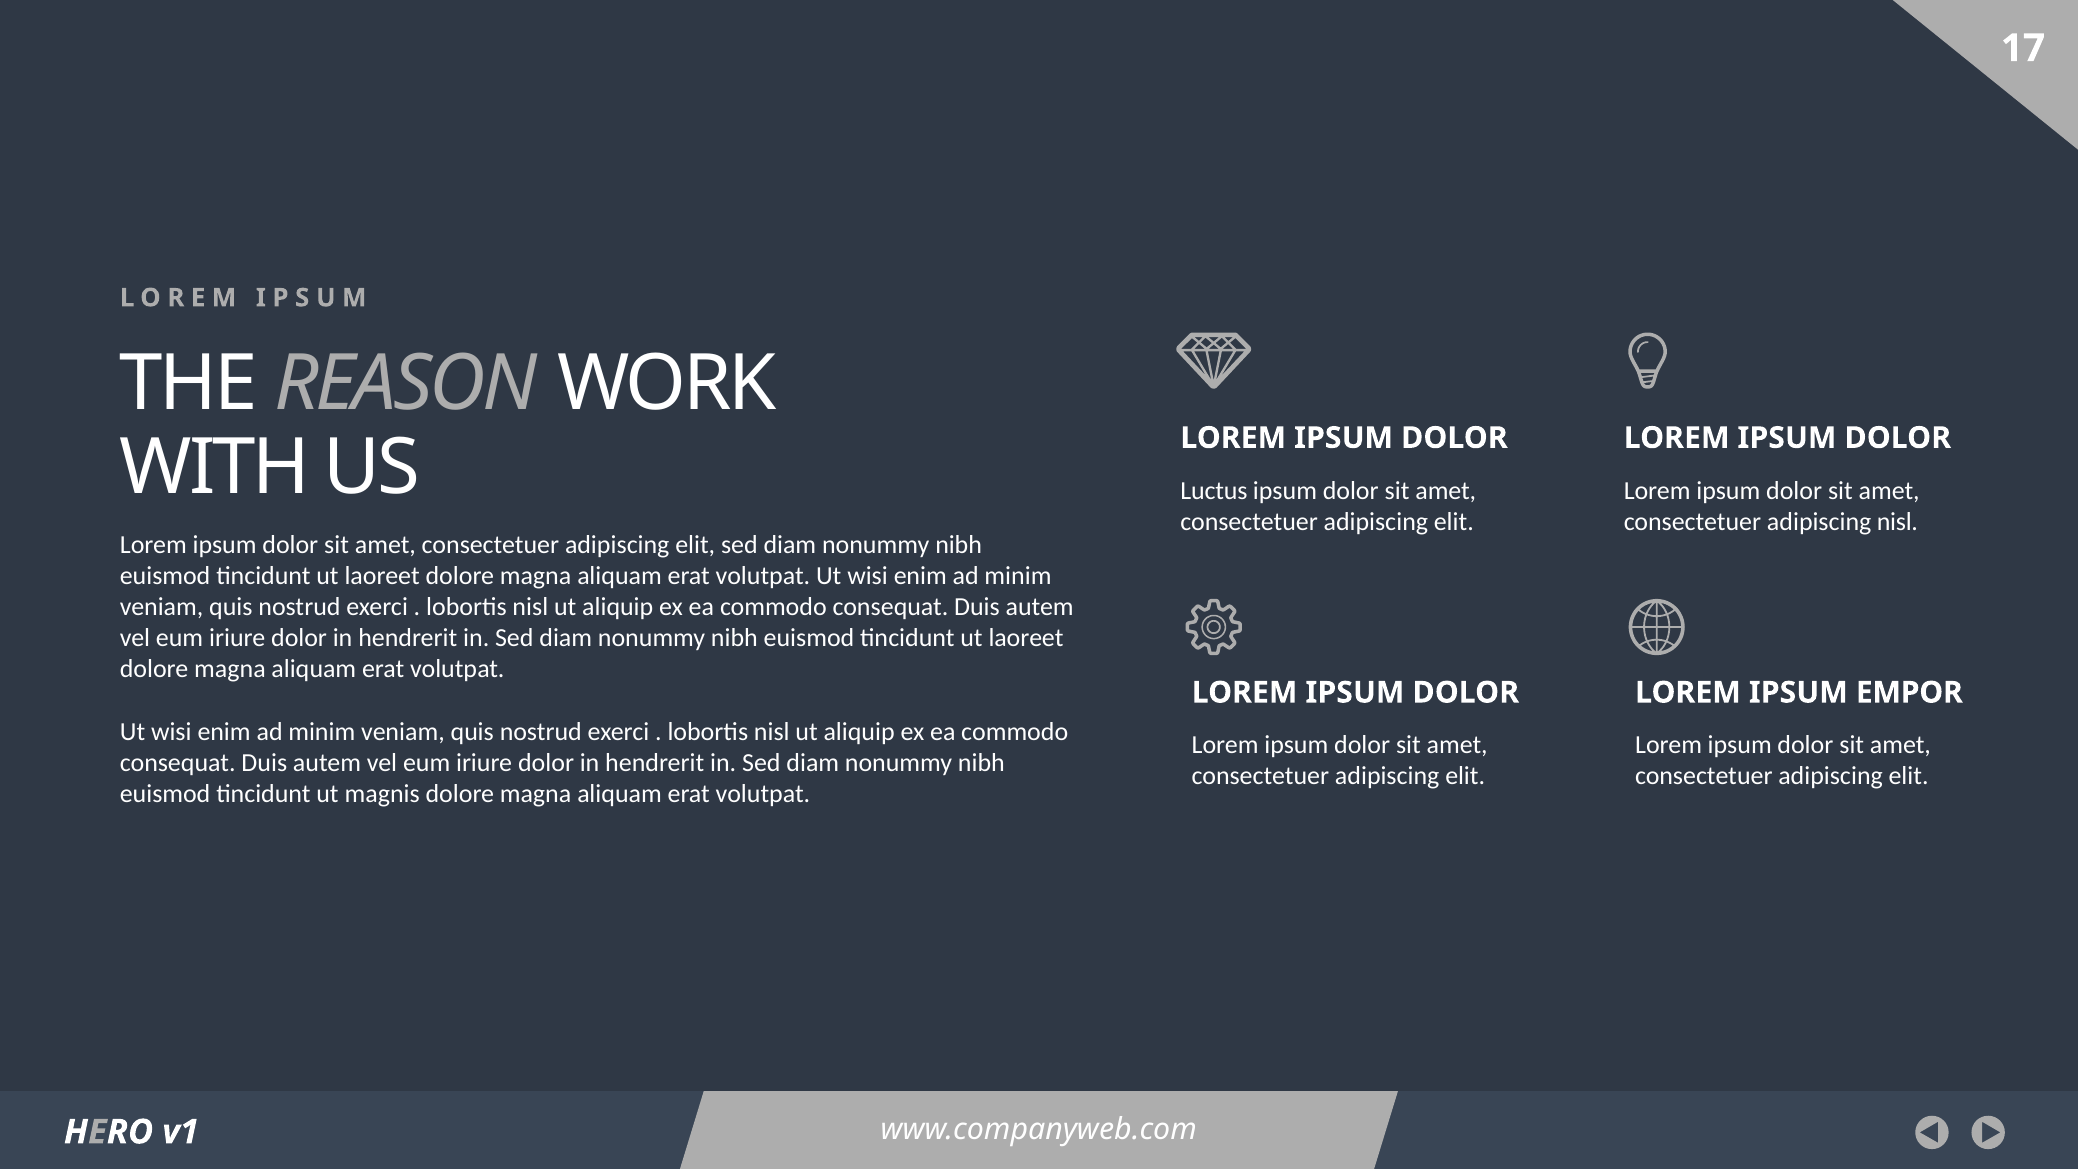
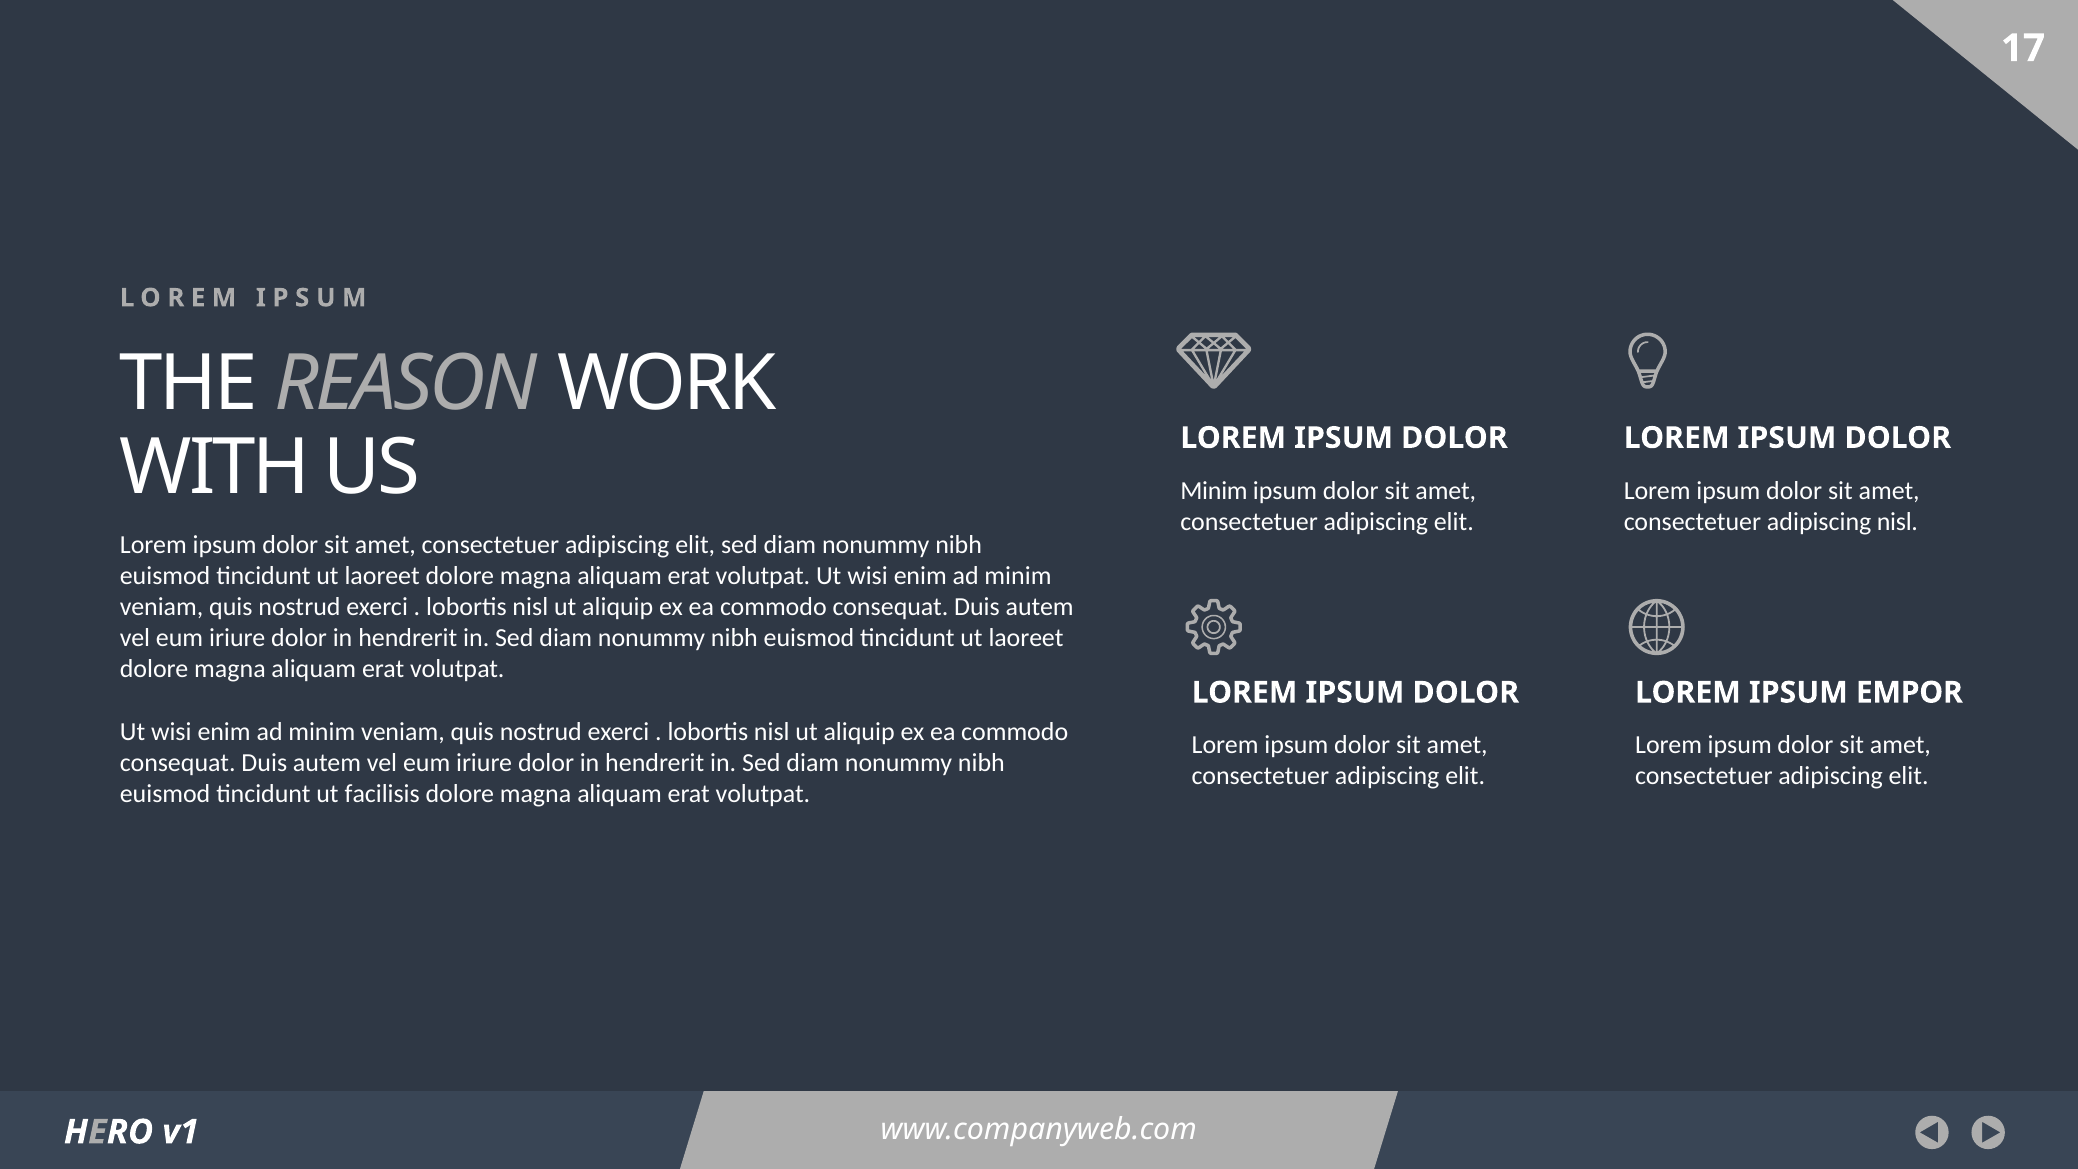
Luctus at (1214, 490): Luctus -> Minim
magnis: magnis -> facilisis
